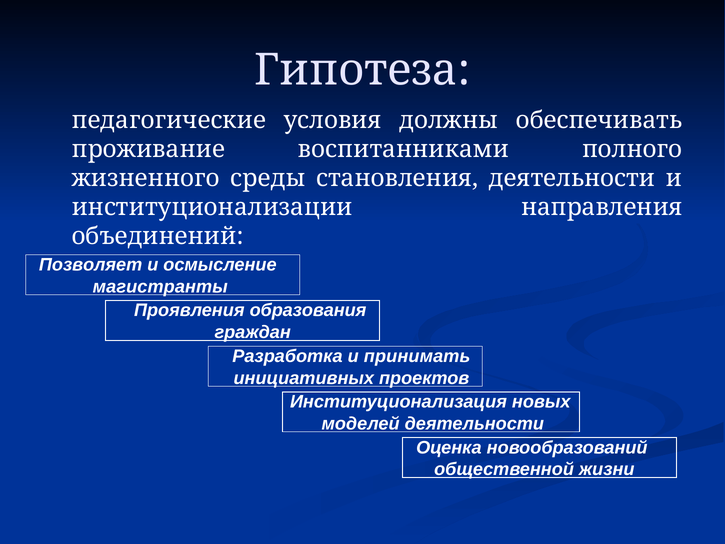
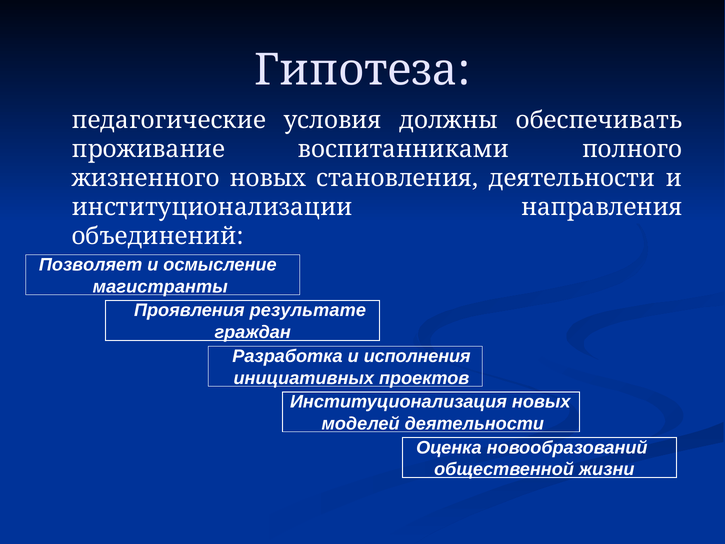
жизненного среды: среды -> новых
образования: образования -> результате
принимать: принимать -> исполнения
